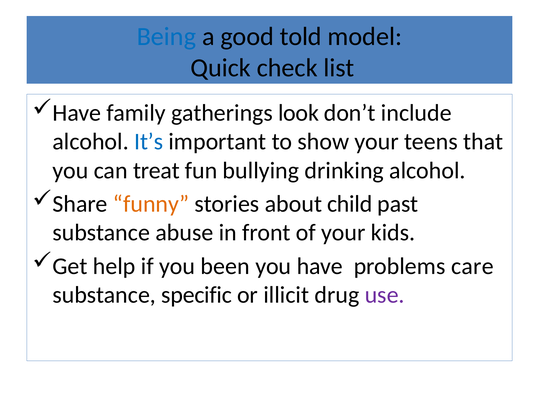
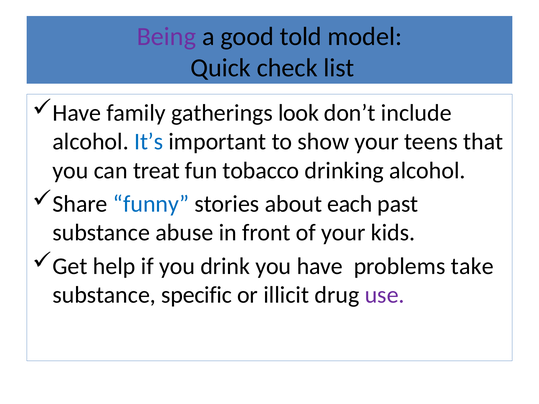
Being colour: blue -> purple
bullying: bullying -> tobacco
funny colour: orange -> blue
child: child -> each
been: been -> drink
care: care -> take
